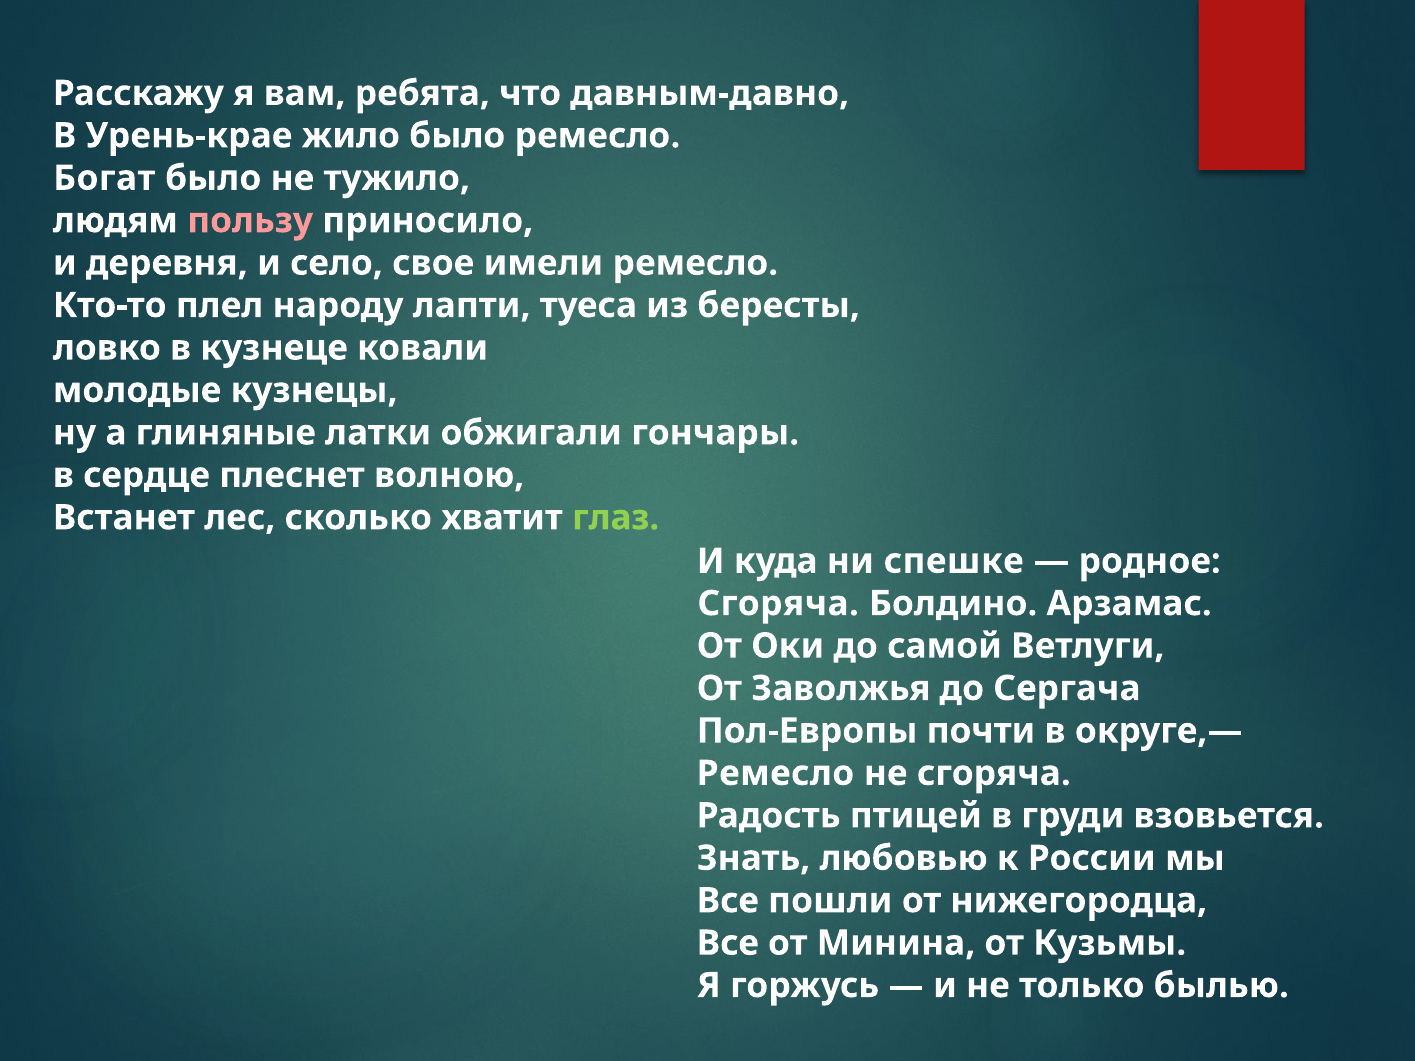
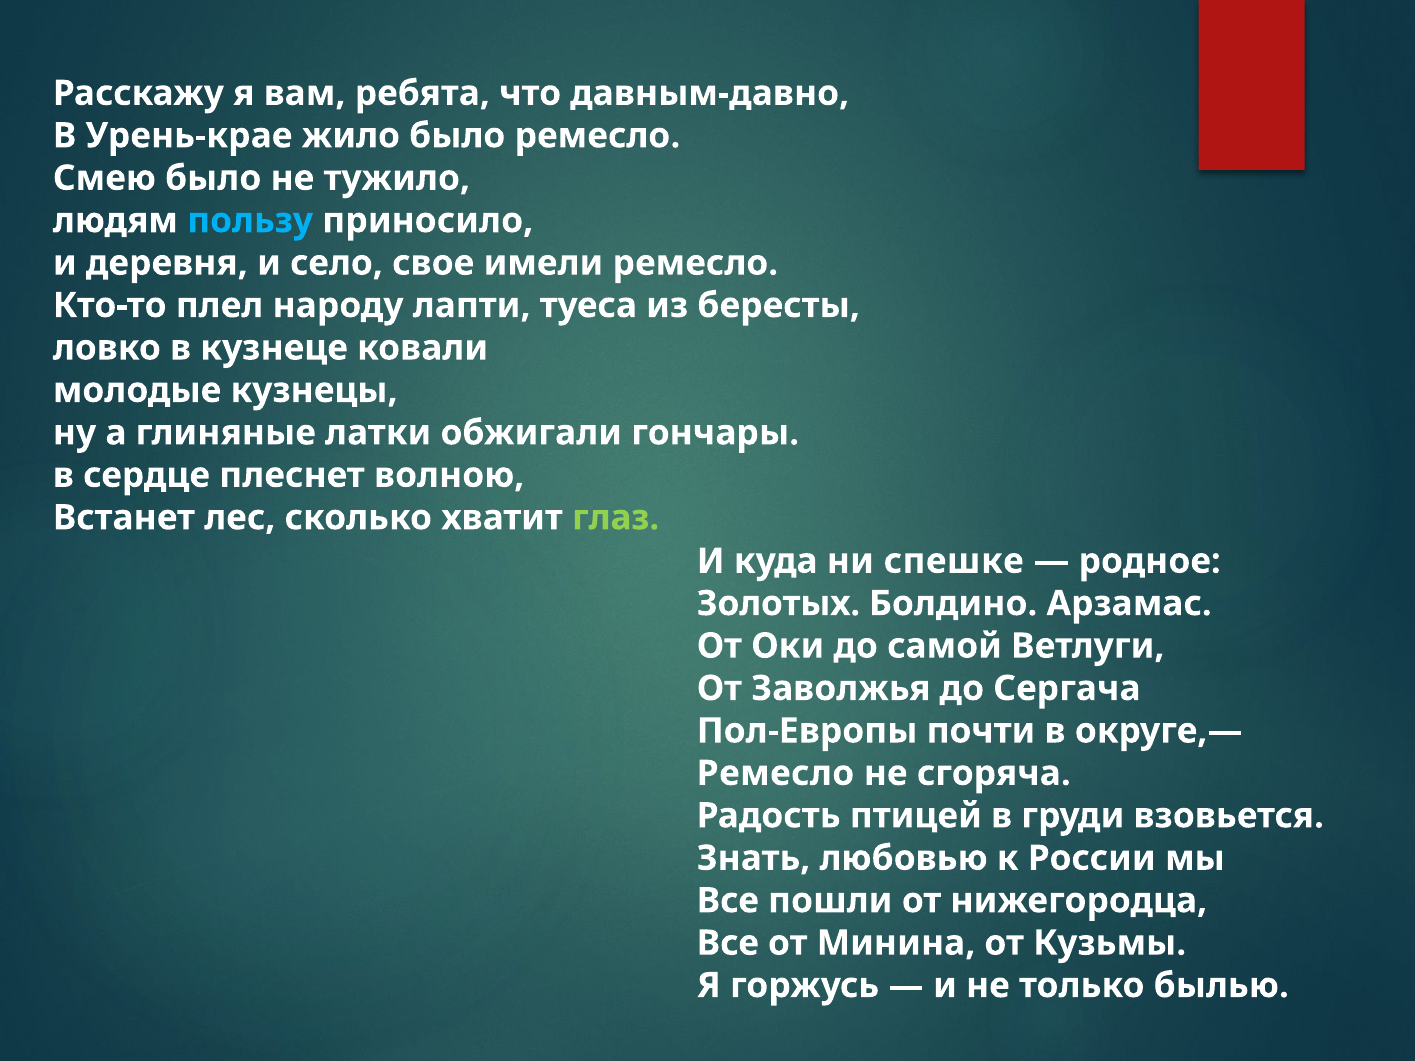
Богат: Богат -> Смею
пользу colour: pink -> light blue
Сгоряча at (778, 604): Сгоряча -> Золотых
